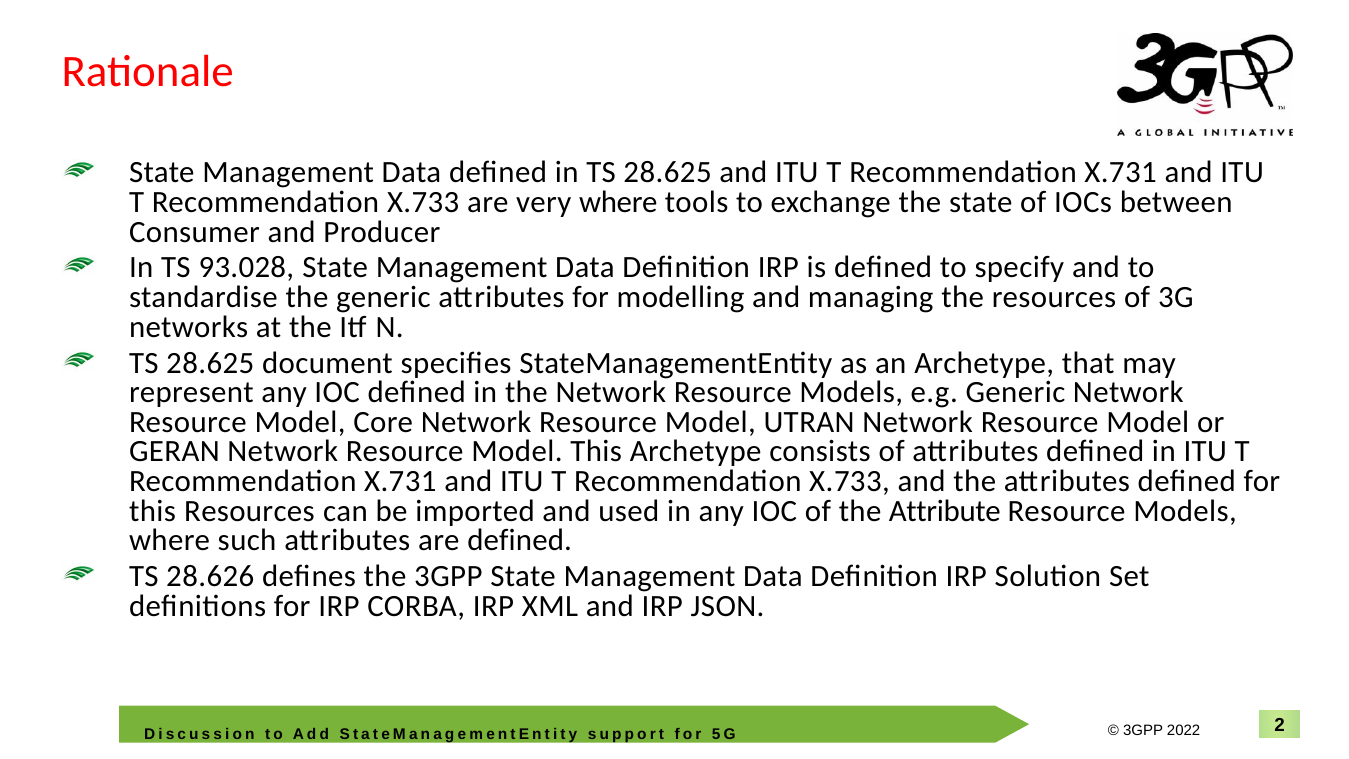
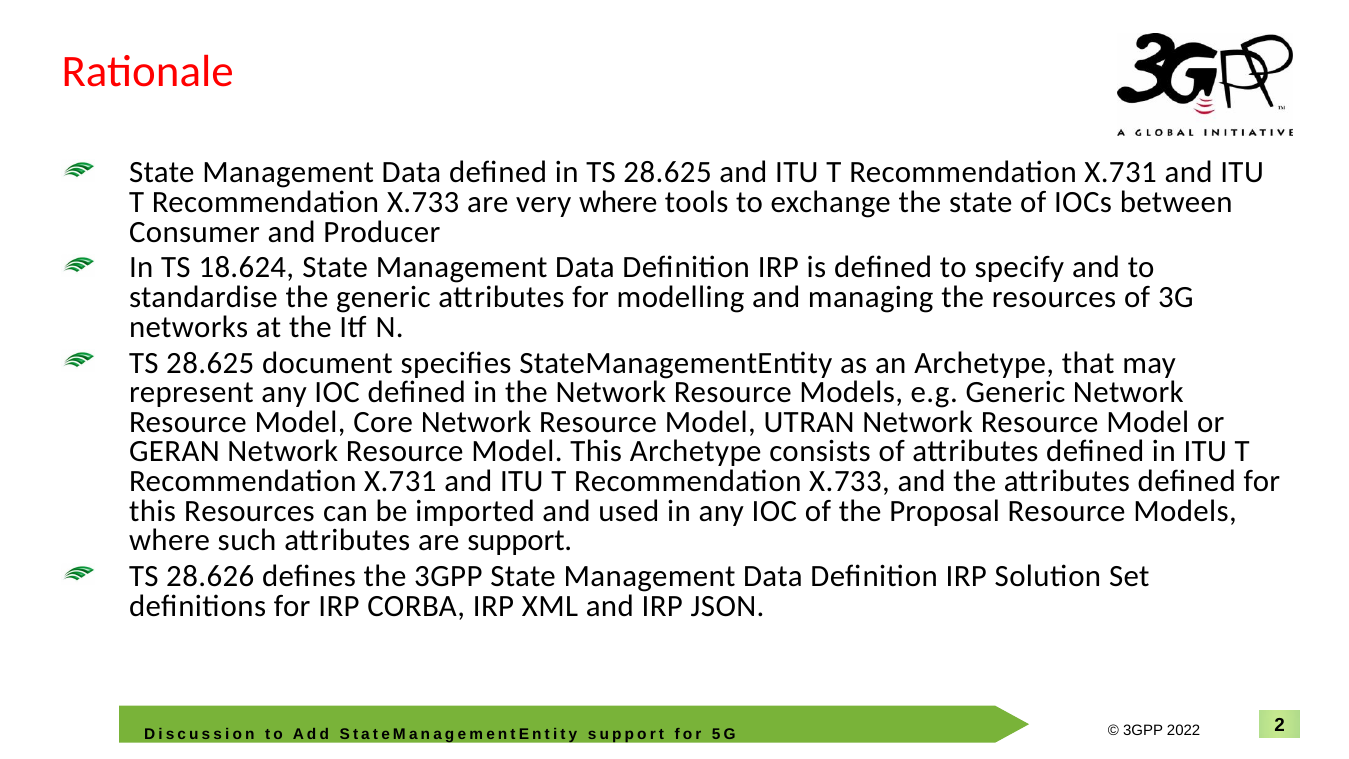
93.028: 93.028 -> 18.624
Attribute: Attribute -> Proposal
are defined: defined -> support
